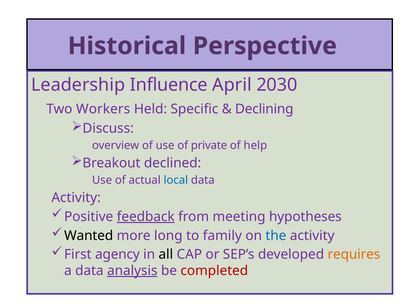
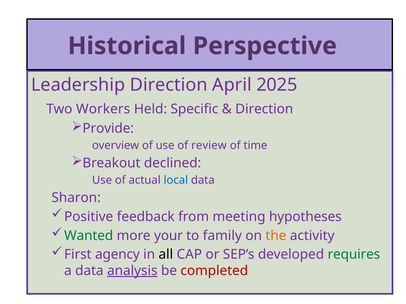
Leadership Influence: Influence -> Direction
2030: 2030 -> 2025
Declining at (264, 109): Declining -> Direction
Discuss: Discuss -> Provide
private: private -> review
help: help -> time
Activity at (76, 198): Activity -> Sharon
feedback underline: present -> none
Wanted colour: black -> green
long: long -> your
the colour: blue -> orange
requires colour: orange -> green
